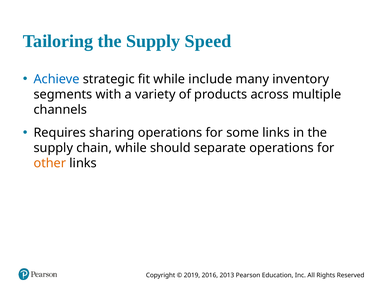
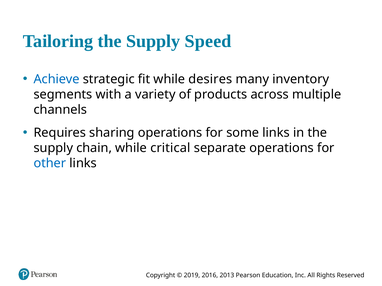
include: include -> desires
should: should -> critical
other colour: orange -> blue
